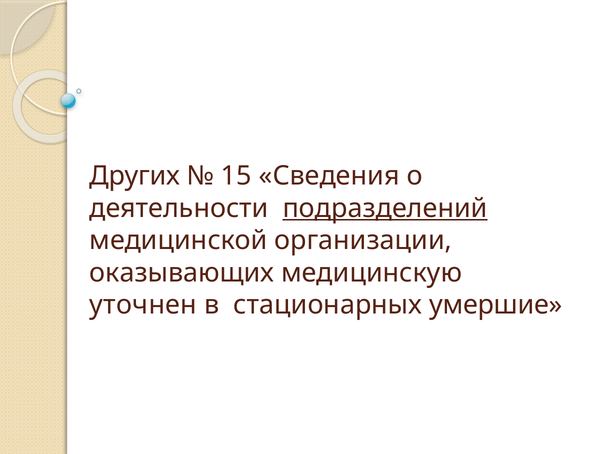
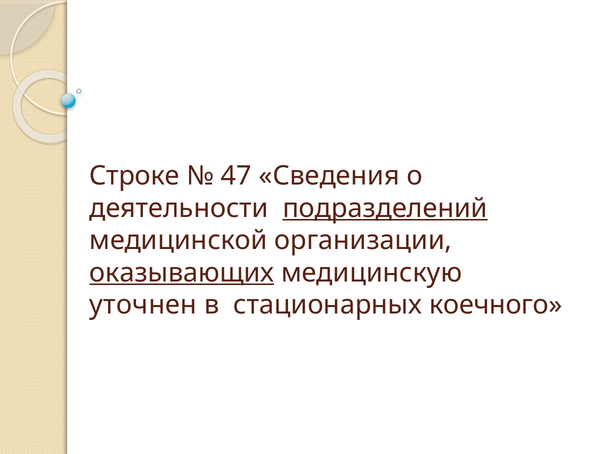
Других: Других -> Строке
15: 15 -> 47
оказывающих underline: none -> present
умершие: умершие -> коечного
